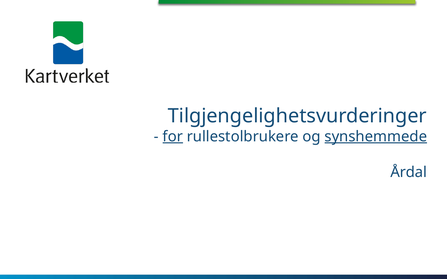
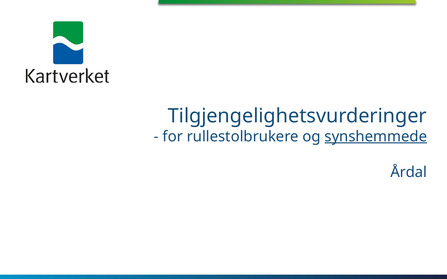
for underline: present -> none
